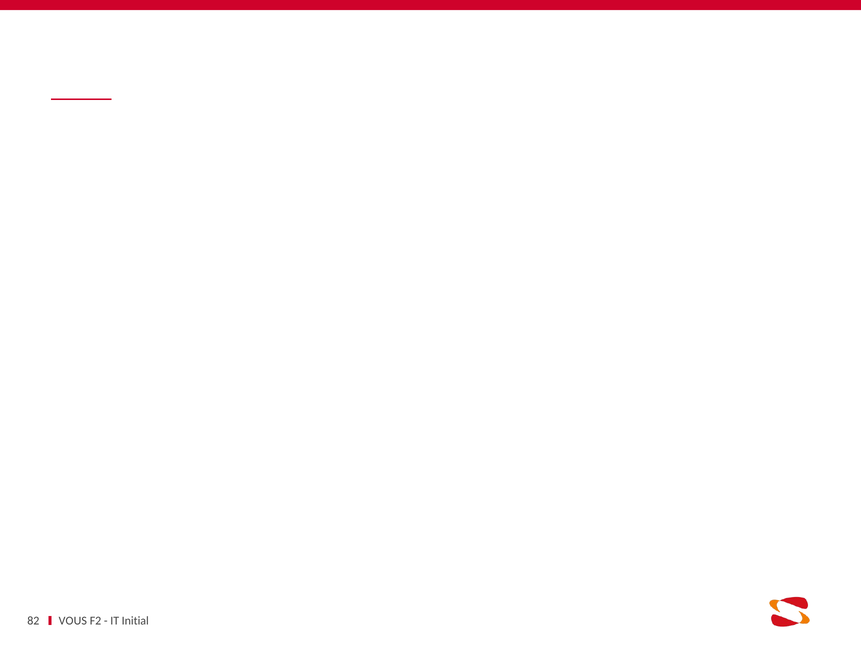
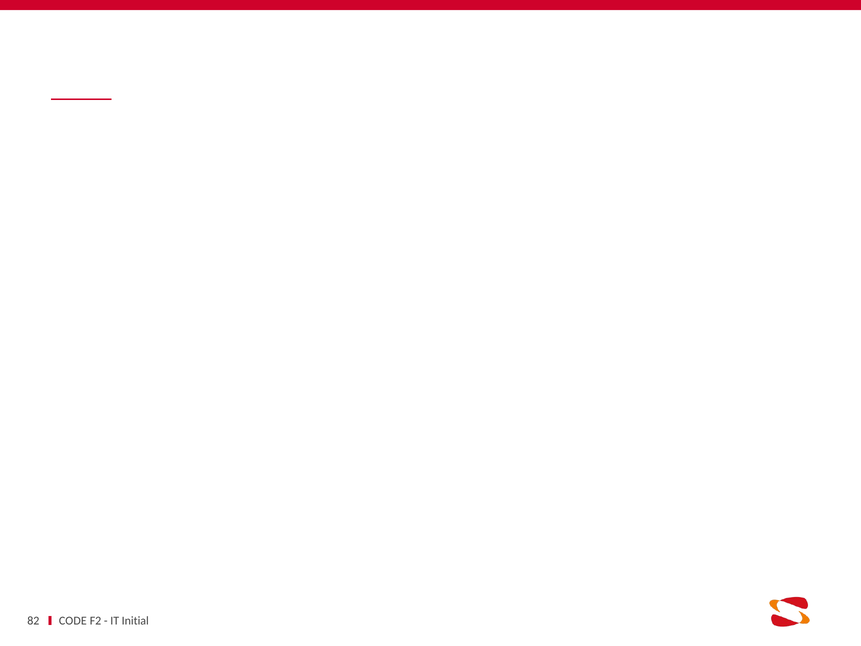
VOUS: VOUS -> CODE
